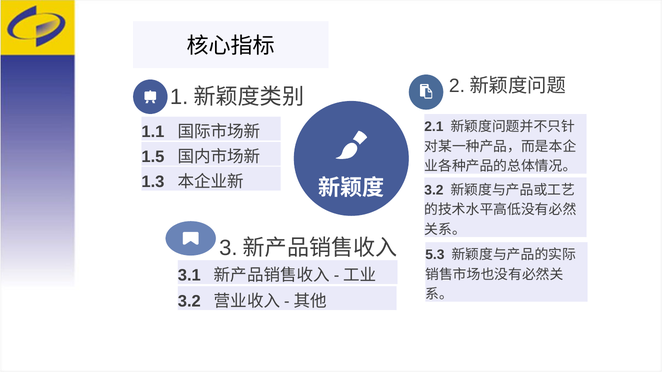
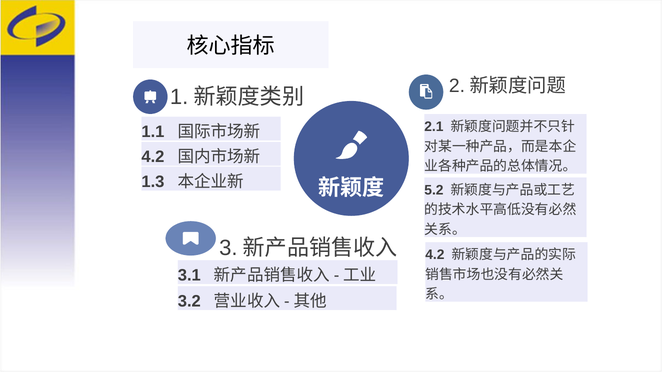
1.5 at (153, 157): 1.5 -> 4.2
3.2 at (434, 190): 3.2 -> 5.2
5.3 at (435, 255): 5.3 -> 4.2
